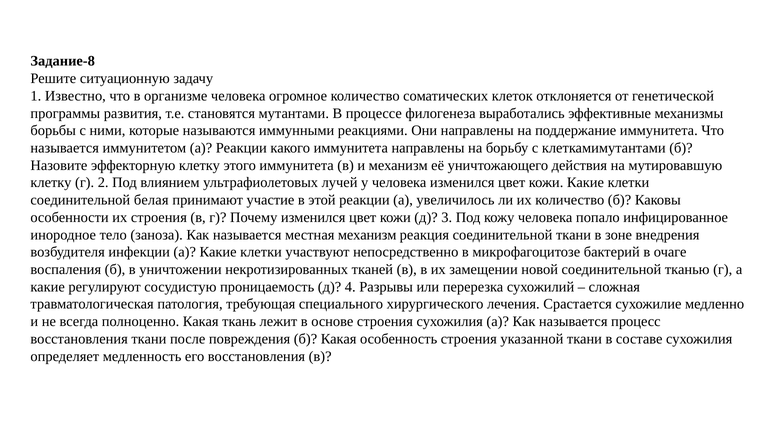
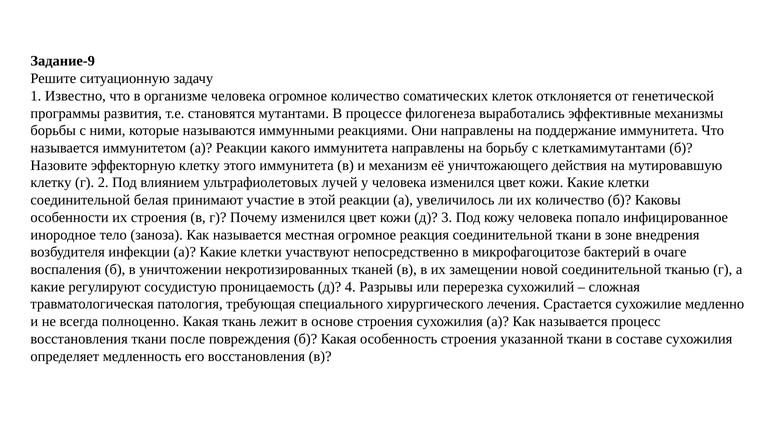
Задание-8: Задание-8 -> Задание-9
местная механизм: механизм -> огромное
